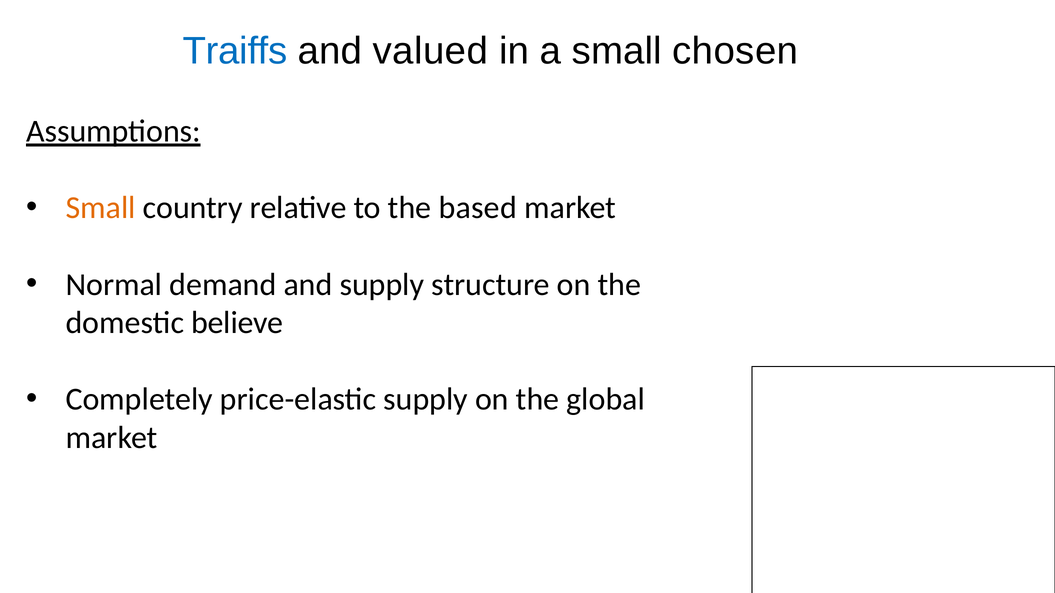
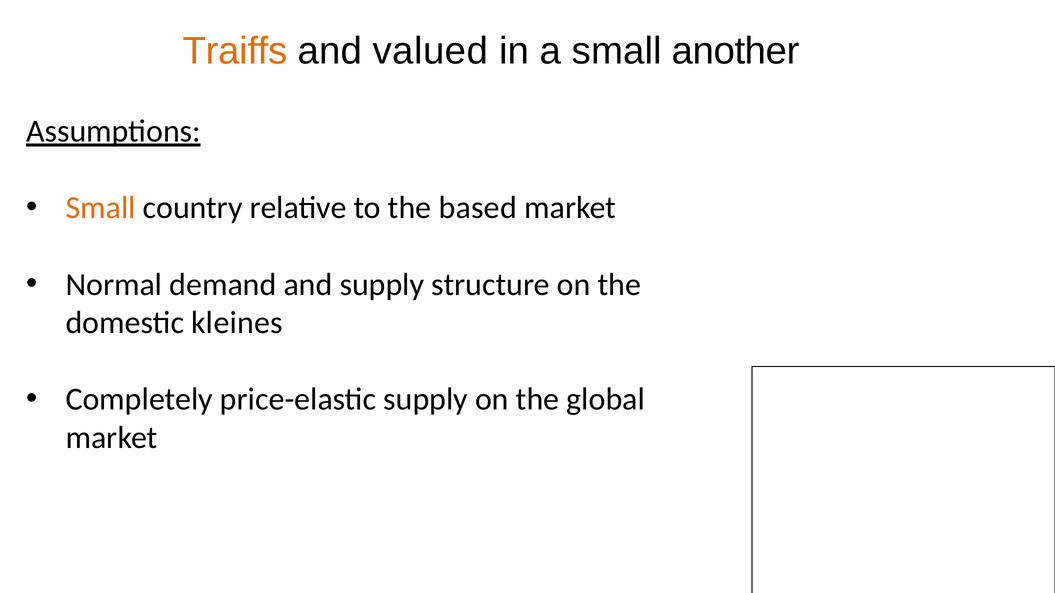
Traiffs colour: blue -> orange
chosen: chosen -> another
believe: believe -> kleines
